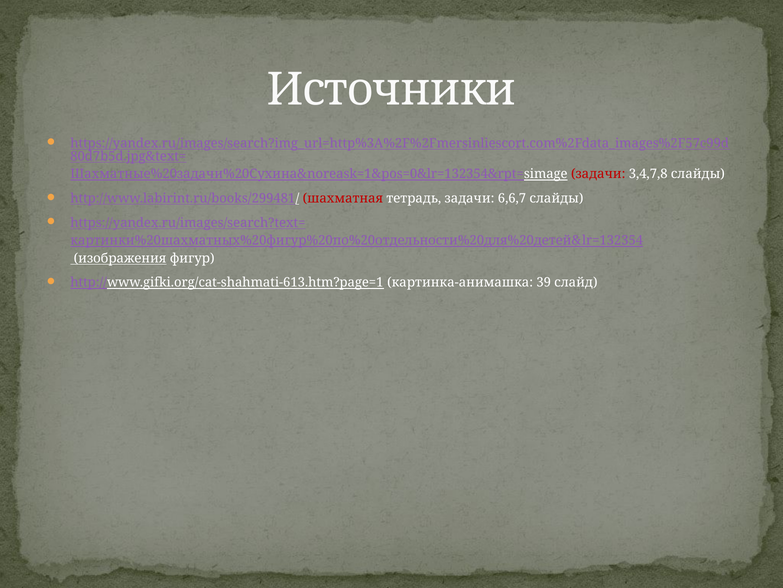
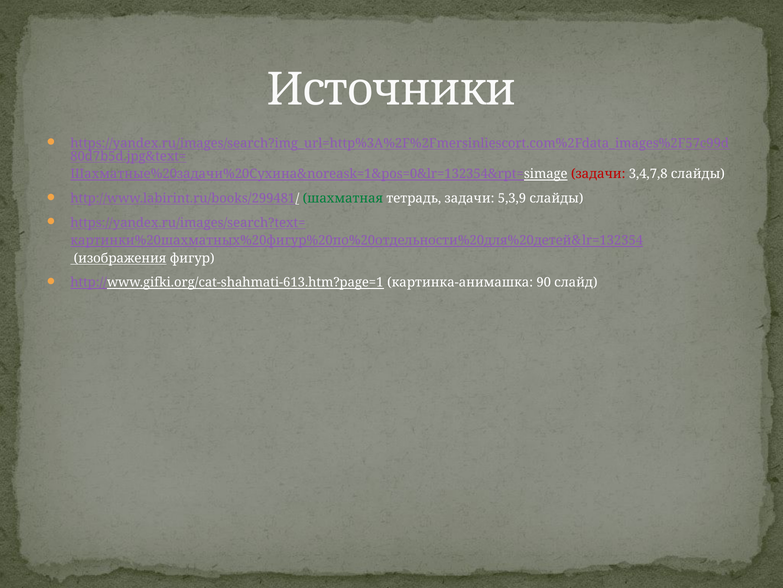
шахматная colour: red -> green
6,6,7: 6,6,7 -> 5,3,9
39: 39 -> 90
